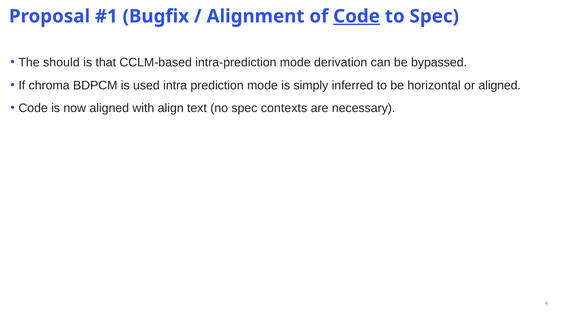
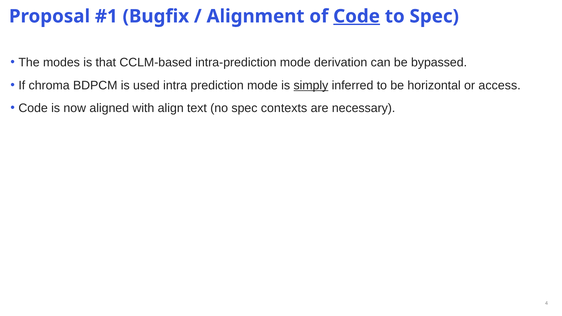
should: should -> modes
simply underline: none -> present
or aligned: aligned -> access
